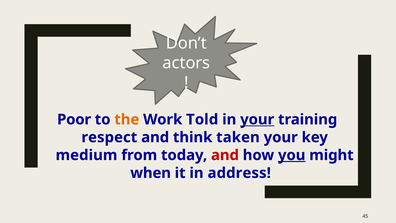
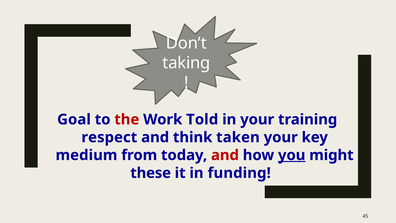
actors: actors -> taking
Poor: Poor -> Goal
the colour: orange -> red
your at (257, 119) underline: present -> none
when: when -> these
address: address -> funding
